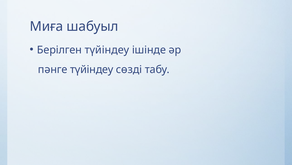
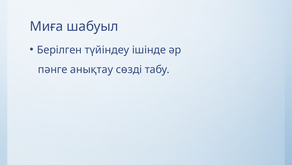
пәнге түйіндеу: түйіндеу -> анықтау
